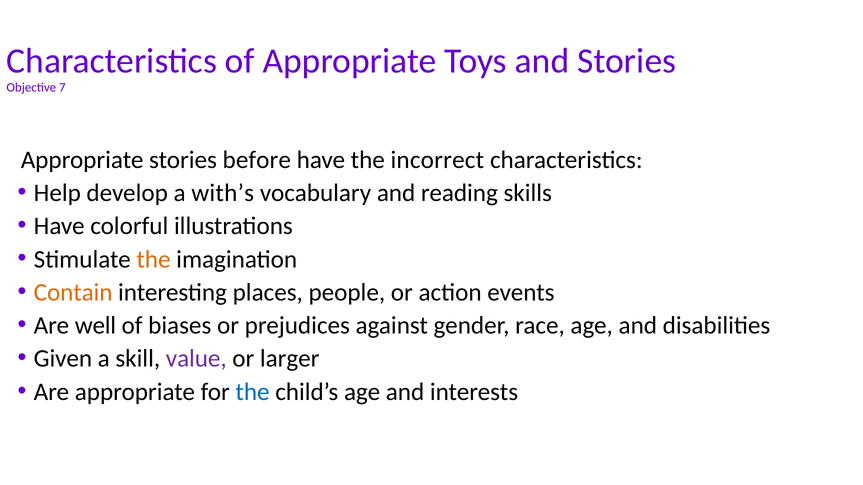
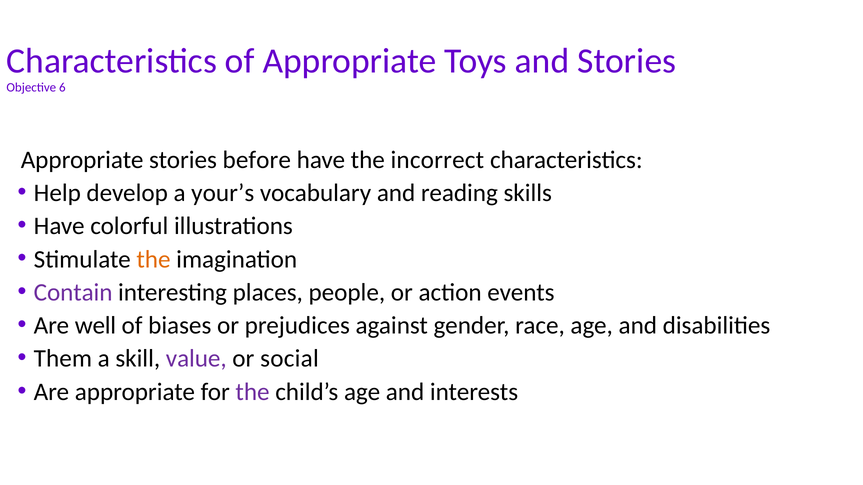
7: 7 -> 6
with’s: with’s -> your’s
Contain colour: orange -> purple
Given: Given -> Them
larger: larger -> social
the at (253, 392) colour: blue -> purple
